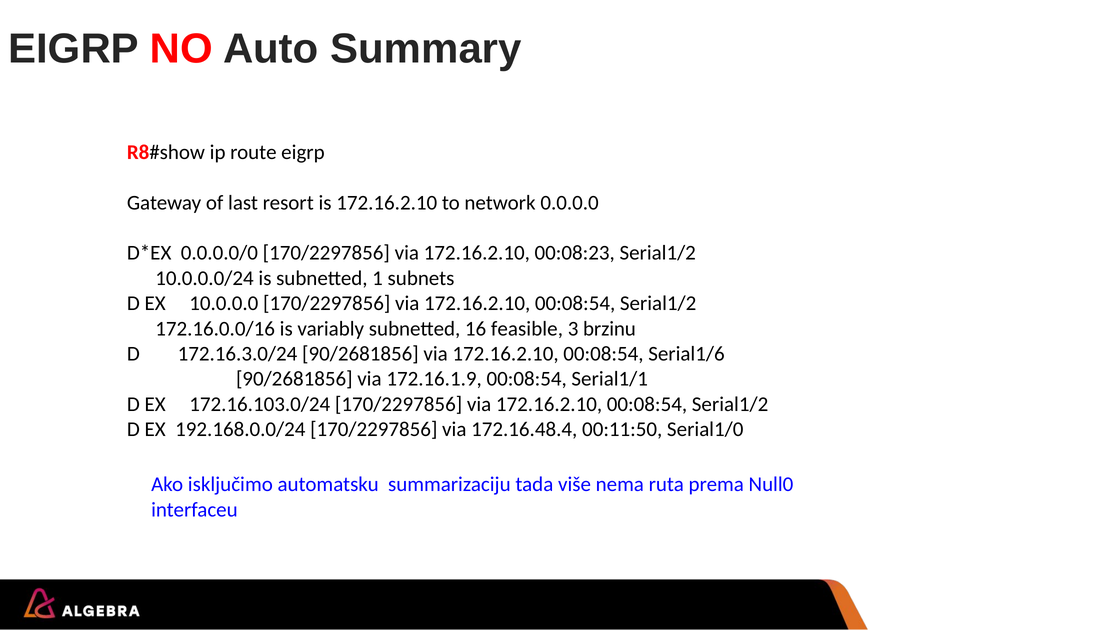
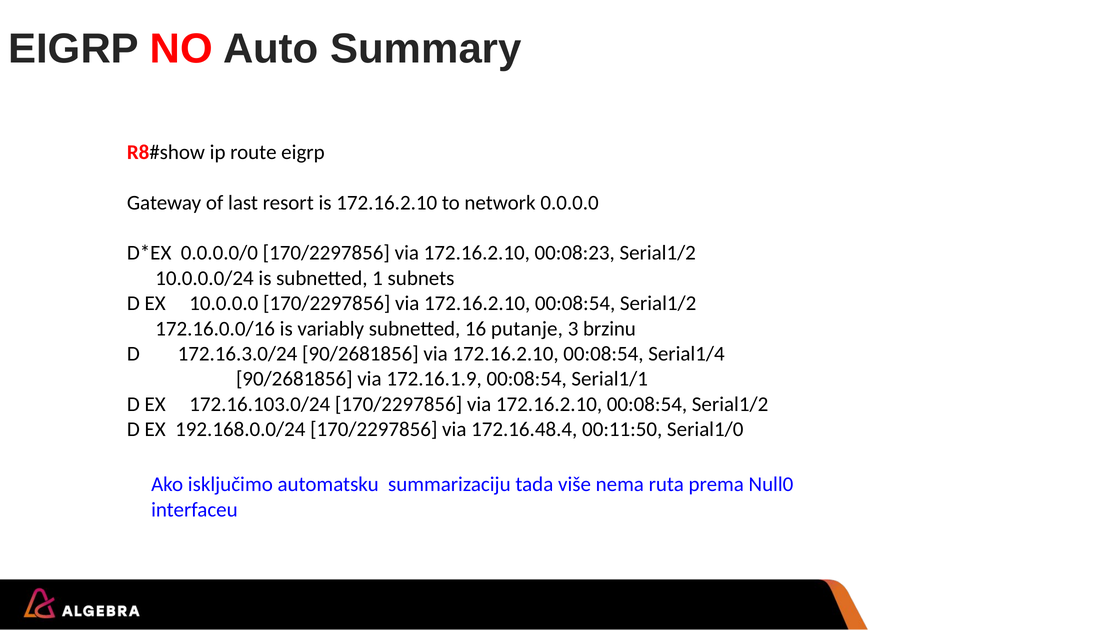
feasible: feasible -> putanje
Serial1/6: Serial1/6 -> Serial1/4
